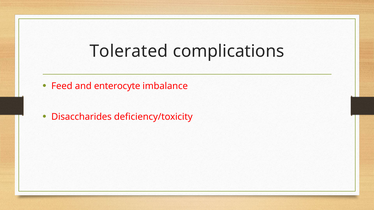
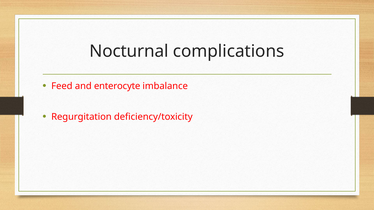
Tolerated: Tolerated -> Nocturnal
Disaccharides: Disaccharides -> Regurgitation
